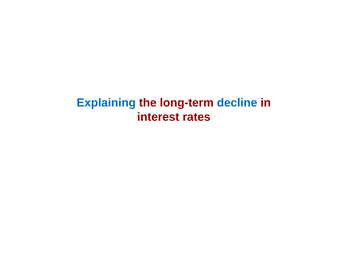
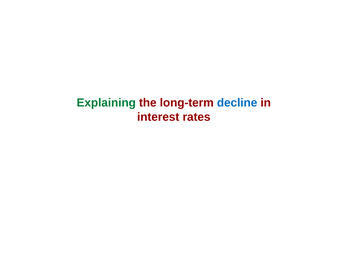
Explaining colour: blue -> green
